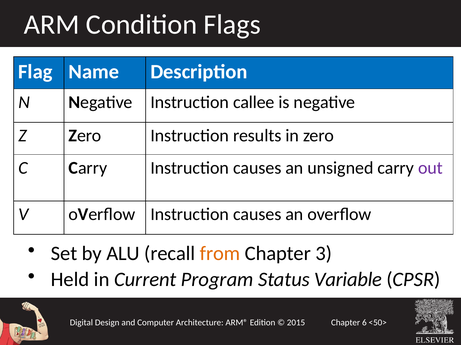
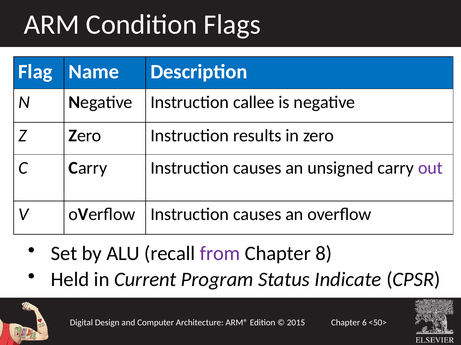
from colour: orange -> purple
3: 3 -> 8
Variable: Variable -> Indicate
